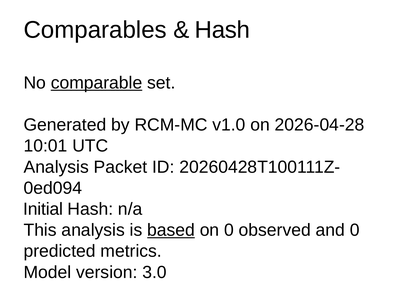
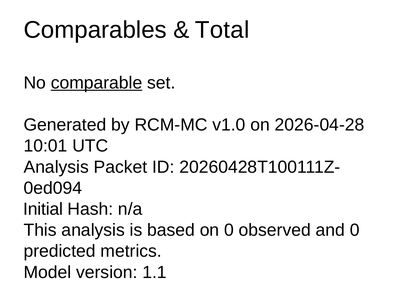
Hash at (222, 30): Hash -> Total
based underline: present -> none
3.0: 3.0 -> 1.1
